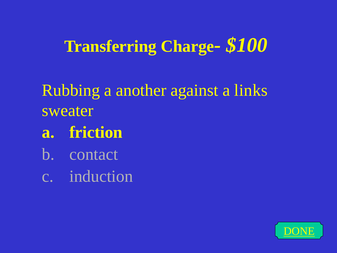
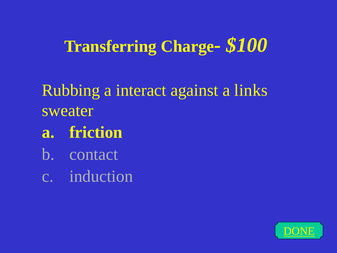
another: another -> interact
